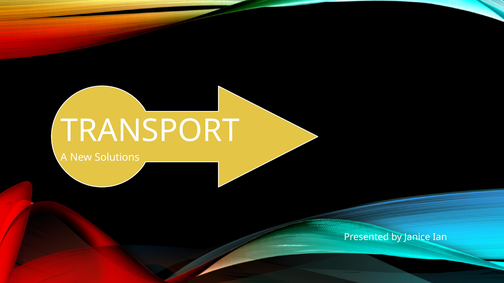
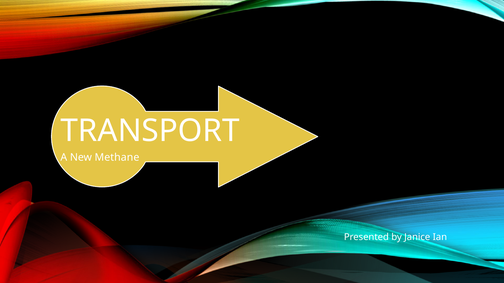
Solutions: Solutions -> Methane
